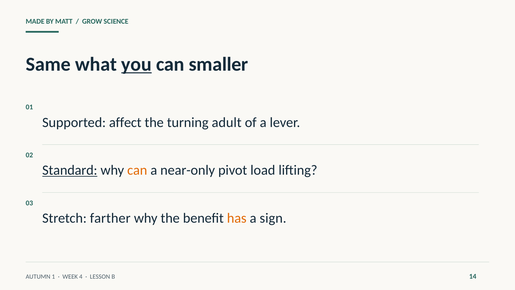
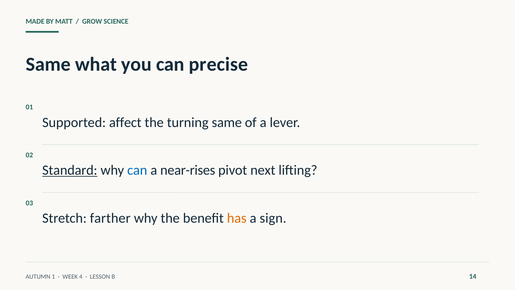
you underline: present -> none
smaller: smaller -> precise
turning adult: adult -> same
can at (137, 170) colour: orange -> blue
near-only: near-only -> near-rises
load: load -> next
